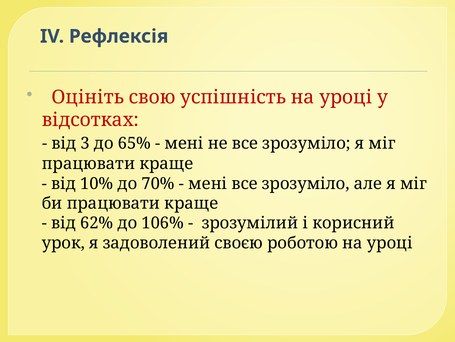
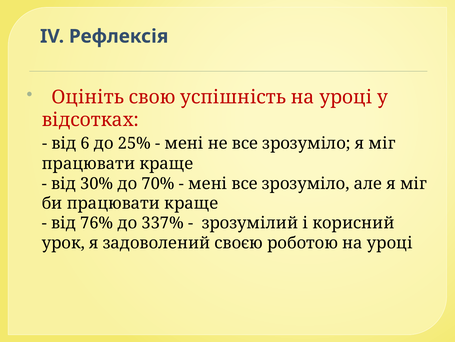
3: 3 -> 6
65%: 65% -> 25%
10%: 10% -> 30%
62%: 62% -> 76%
106%: 106% -> 337%
